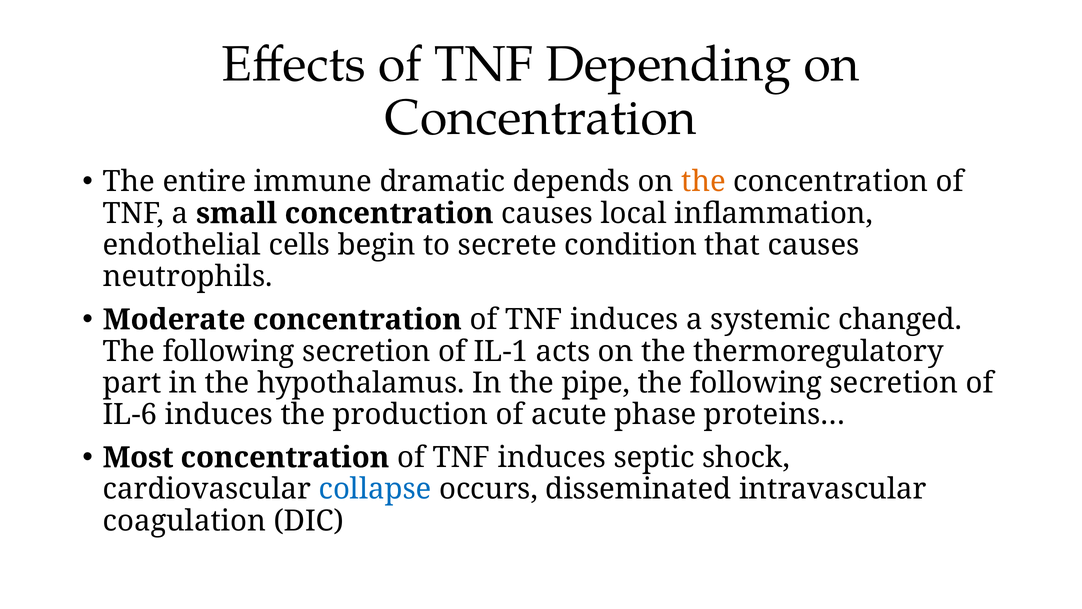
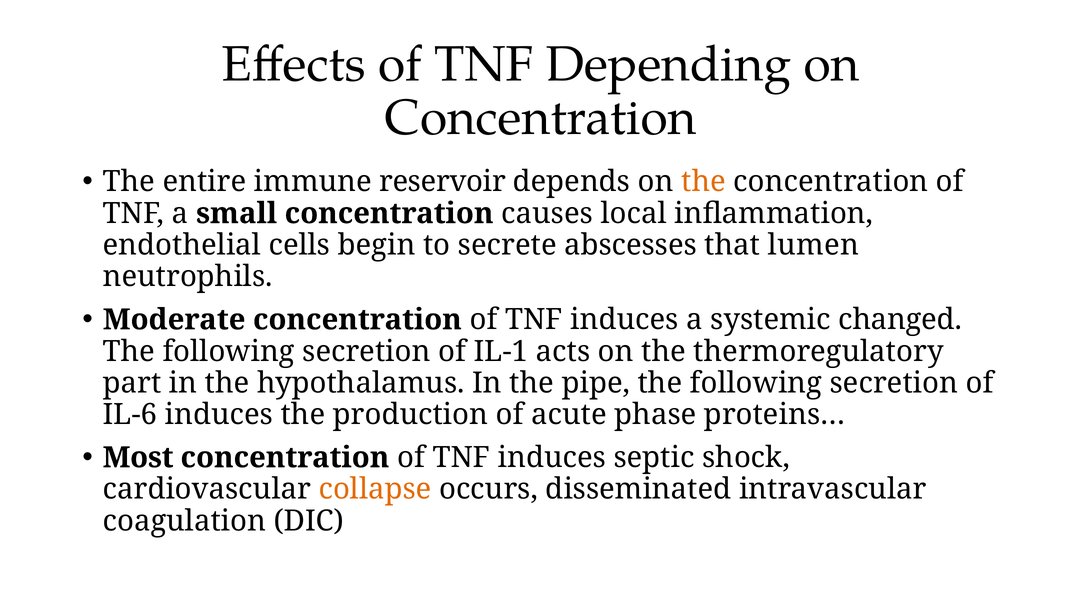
dramatic: dramatic -> reservoir
condition: condition -> abscesses
that causes: causes -> lumen
collapse colour: blue -> orange
